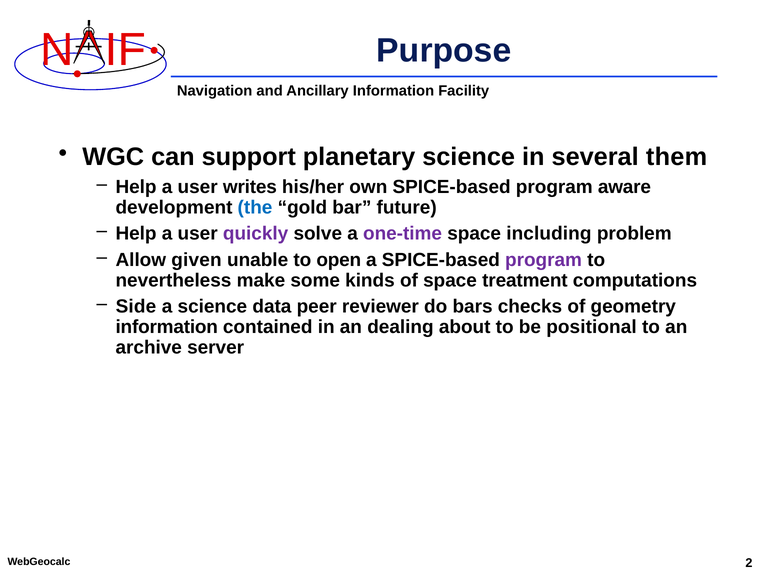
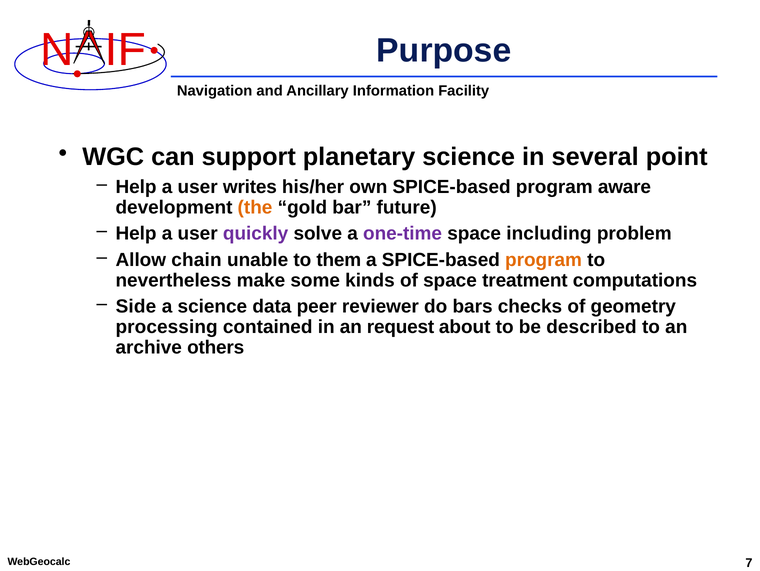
them: them -> point
the colour: blue -> orange
given: given -> chain
open: open -> them
program at (544, 259) colour: purple -> orange
information at (167, 327): information -> processing
dealing: dealing -> request
positional: positional -> described
server: server -> others
2: 2 -> 7
